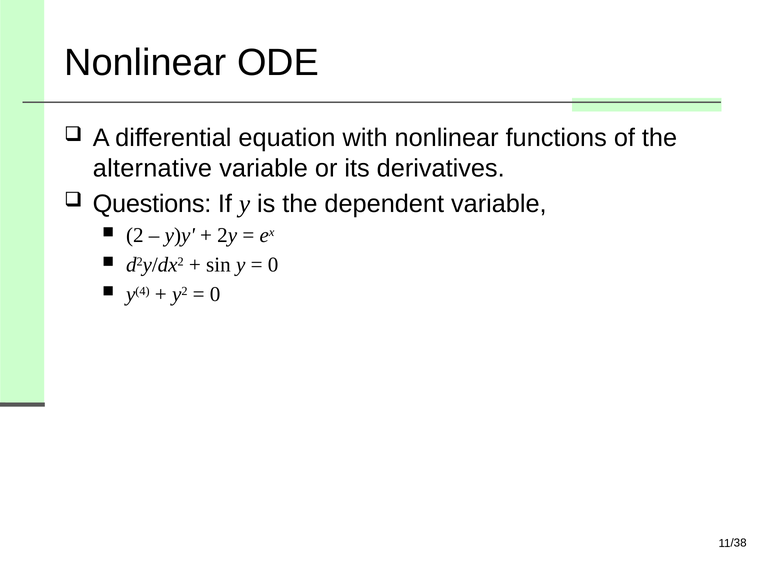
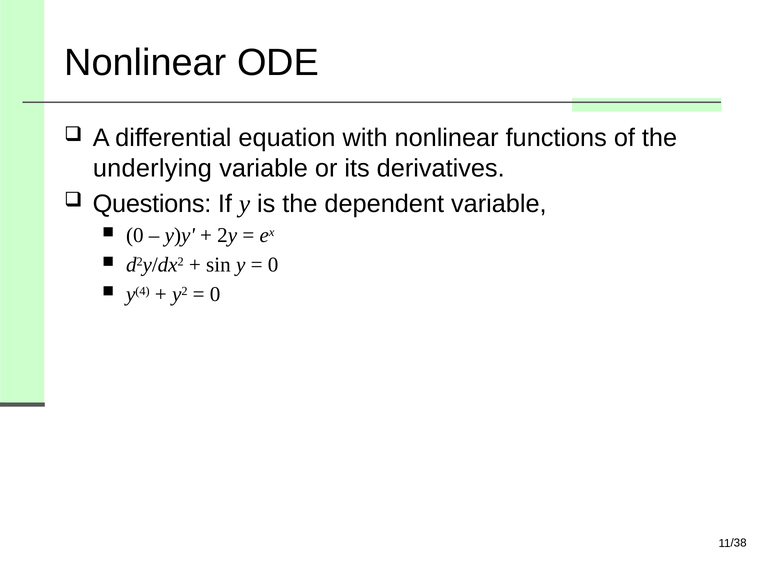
alternative: alternative -> underlying
2 at (135, 236): 2 -> 0
